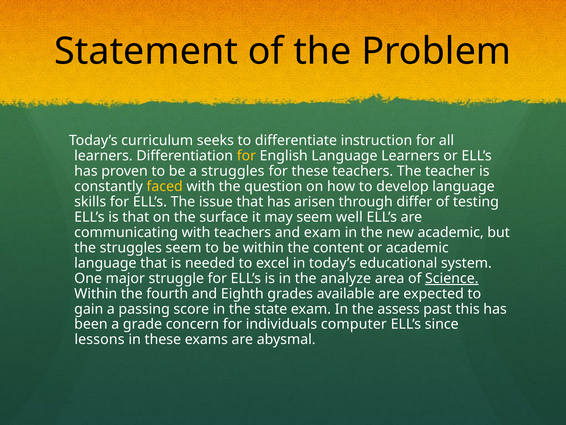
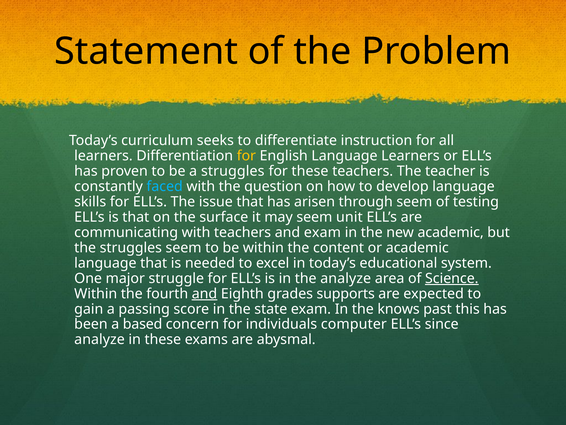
faced colour: yellow -> light blue
through differ: differ -> seem
well: well -> unit
and at (205, 293) underline: none -> present
available: available -> supports
assess: assess -> knows
grade: grade -> based
lessons at (99, 339): lessons -> analyze
